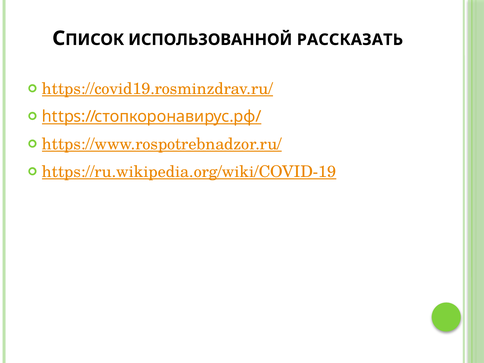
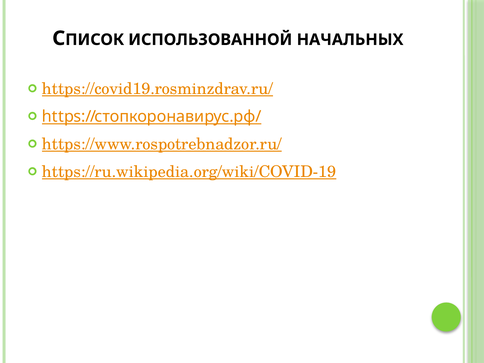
РАССКАЗАТЬ: РАССКАЗАТЬ -> НАЧАЛЬНЫХ
